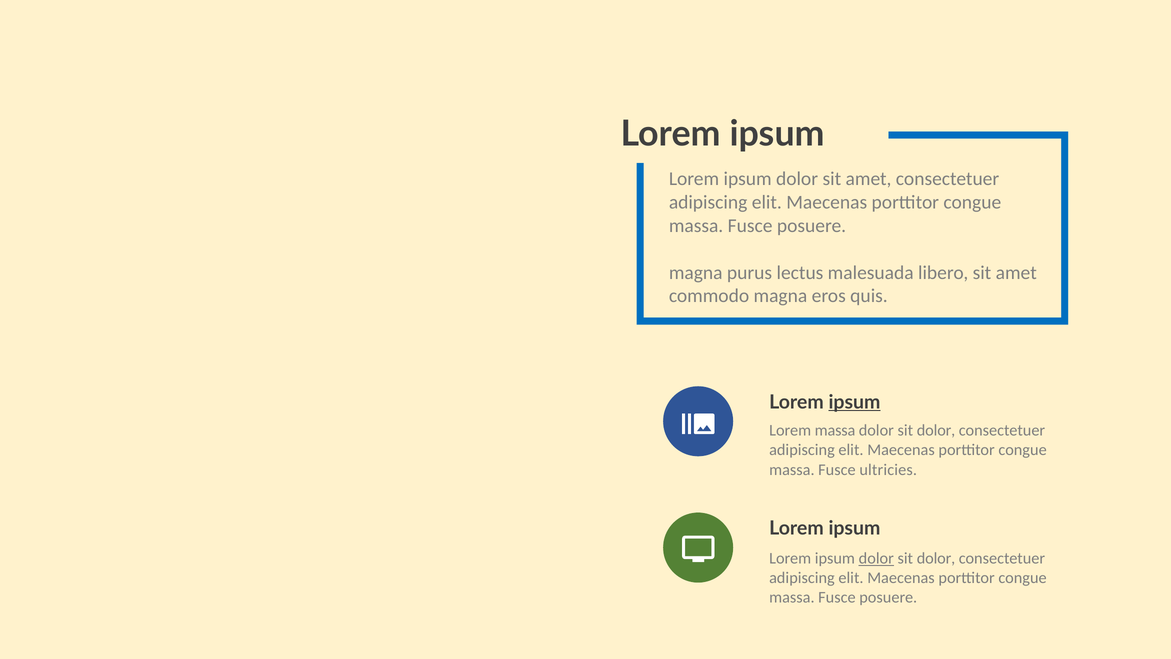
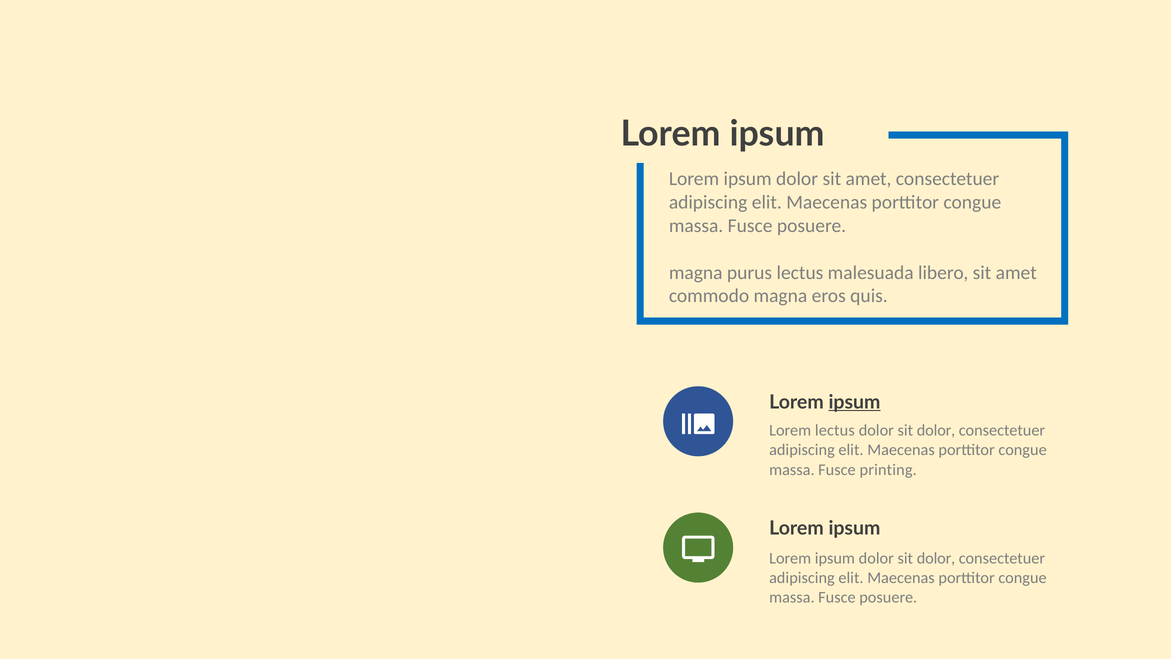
Lorem massa: massa -> lectus
ultricies: ultricies -> printing
dolor at (876, 558) underline: present -> none
